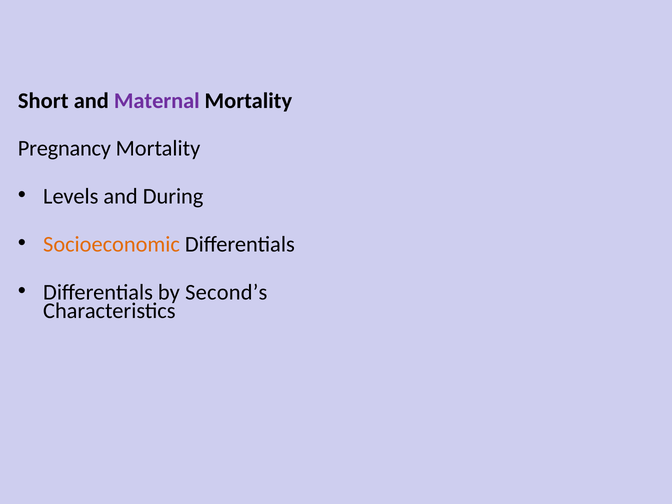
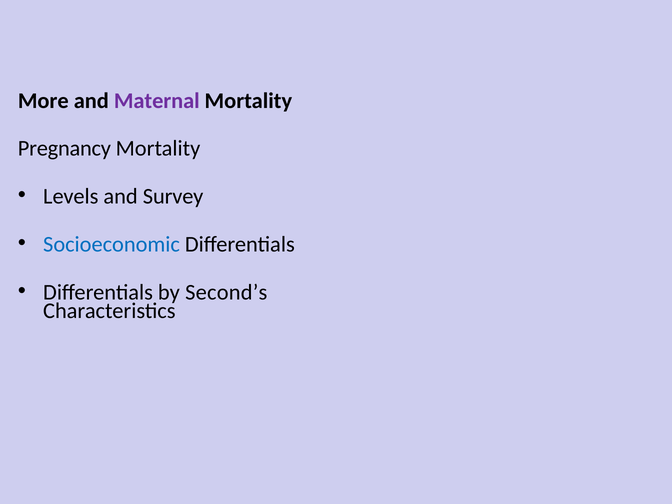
Short: Short -> More
During: During -> Survey
Socioeconomic colour: orange -> blue
